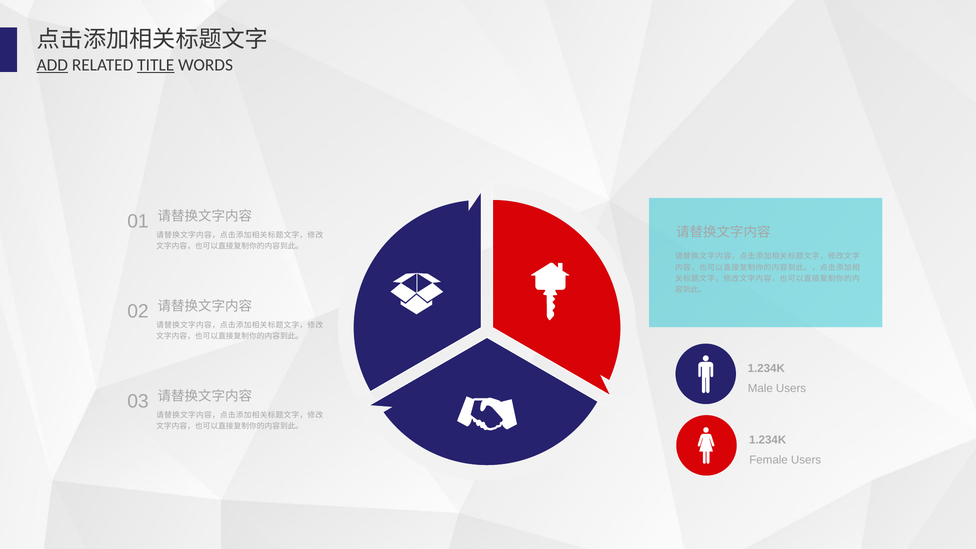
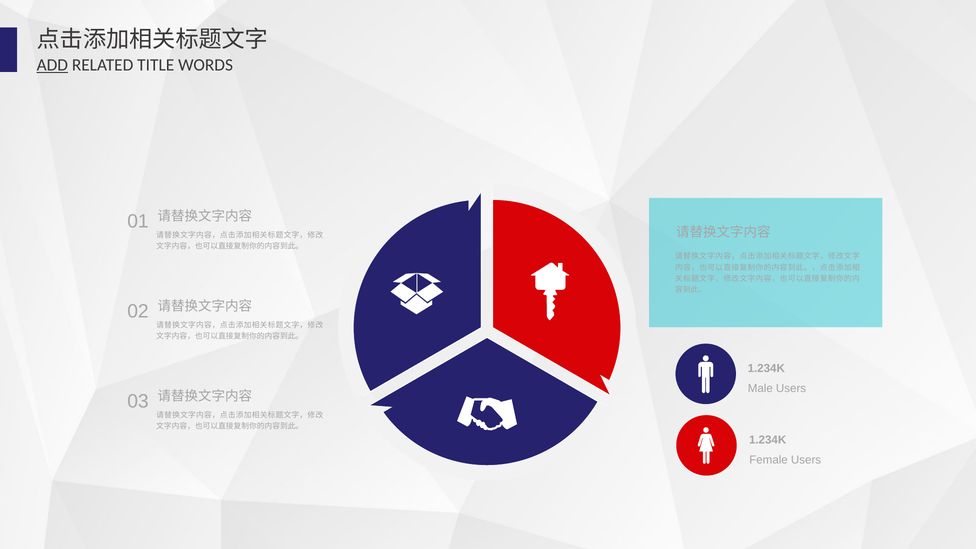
TITLE underline: present -> none
